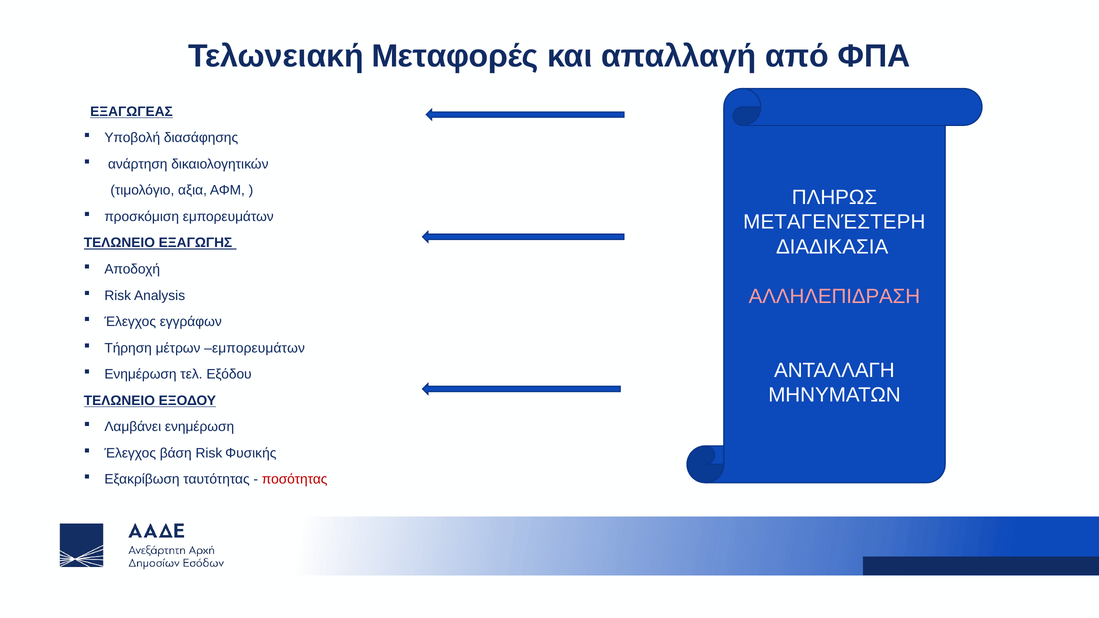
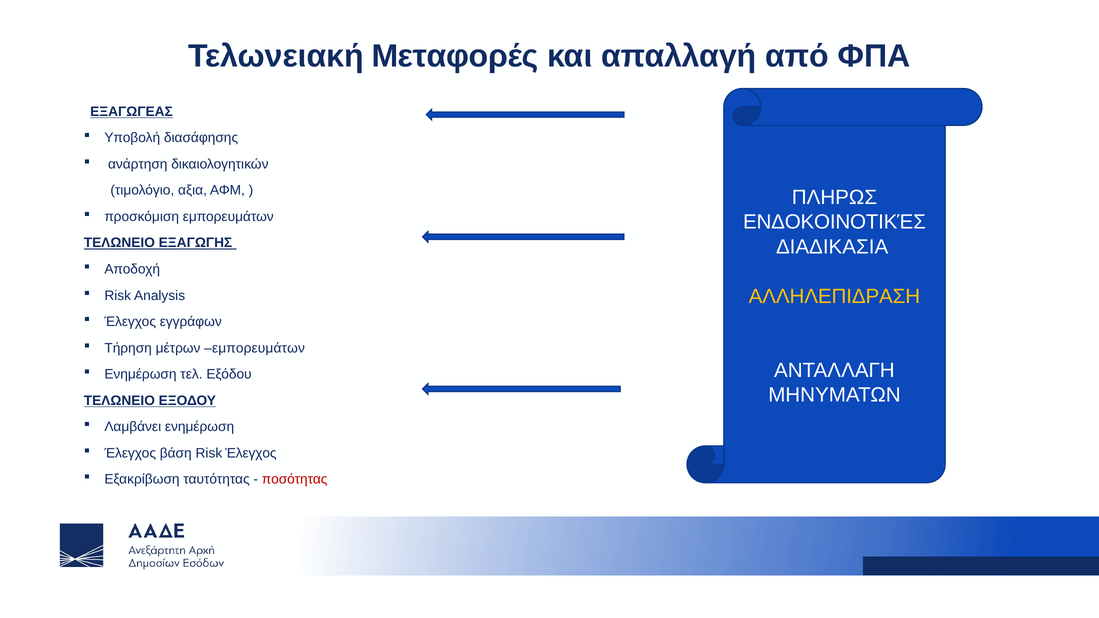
ΜΕΤΑΓΕΝΈΣΤΕΡΗ: ΜΕΤΑΓΕΝΈΣΤΕΡΗ -> ΕΝΔΟΚΟΙΝΟΤΙΚΈΣ
ΑΛΛΗΛΕΠΙΔΡΑΣΗ colour: pink -> yellow
Risk Φυσικής: Φυσικής -> Έλεγχος
